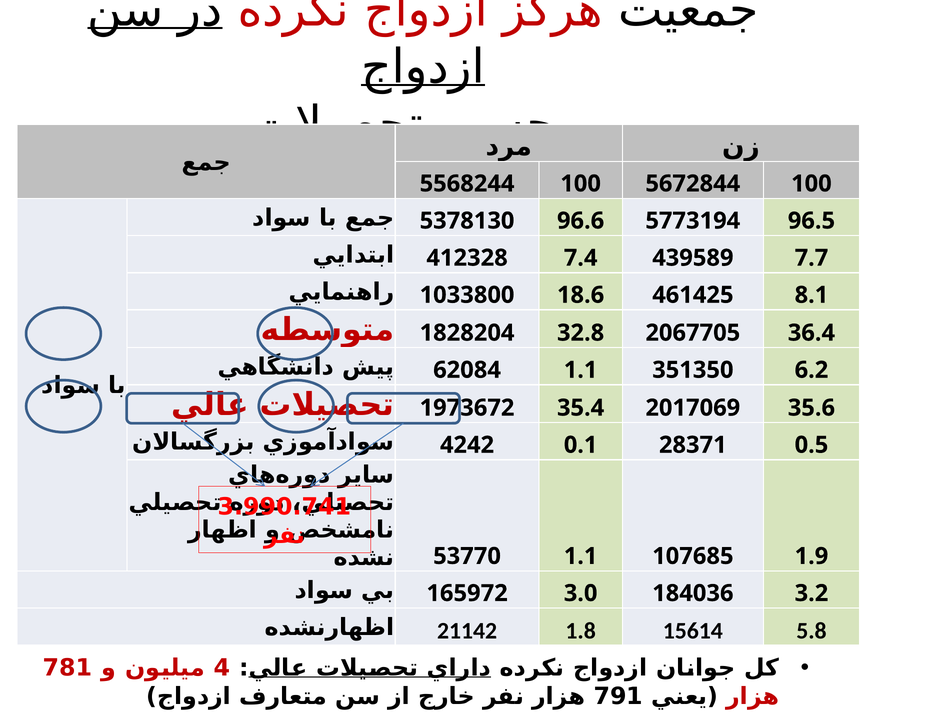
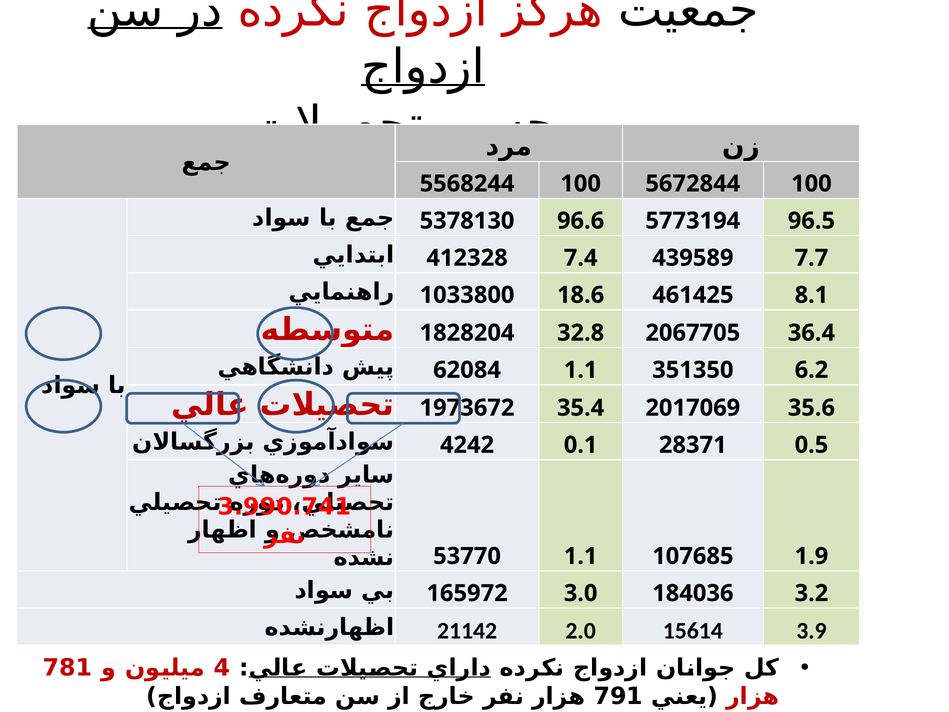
1.8: 1.8 -> 2.0
5.8: 5.8 -> 3.9
